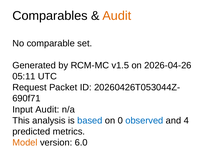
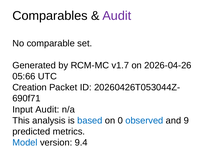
Audit at (117, 16) colour: orange -> purple
v1.5: v1.5 -> v1.7
05:11: 05:11 -> 05:66
Request: Request -> Creation
4: 4 -> 9
Model colour: orange -> blue
6.0: 6.0 -> 9.4
